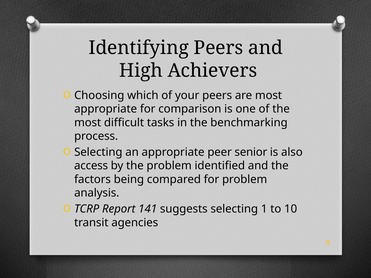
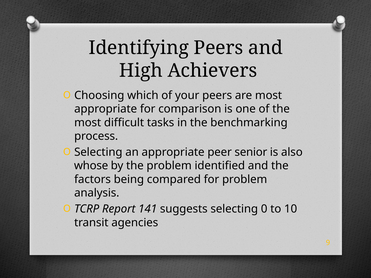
access: access -> whose
1: 1 -> 0
